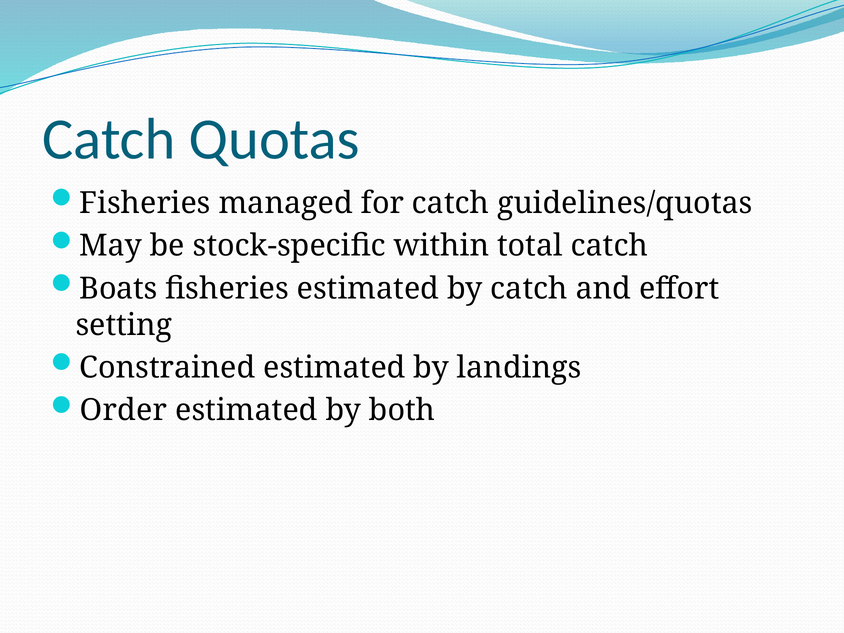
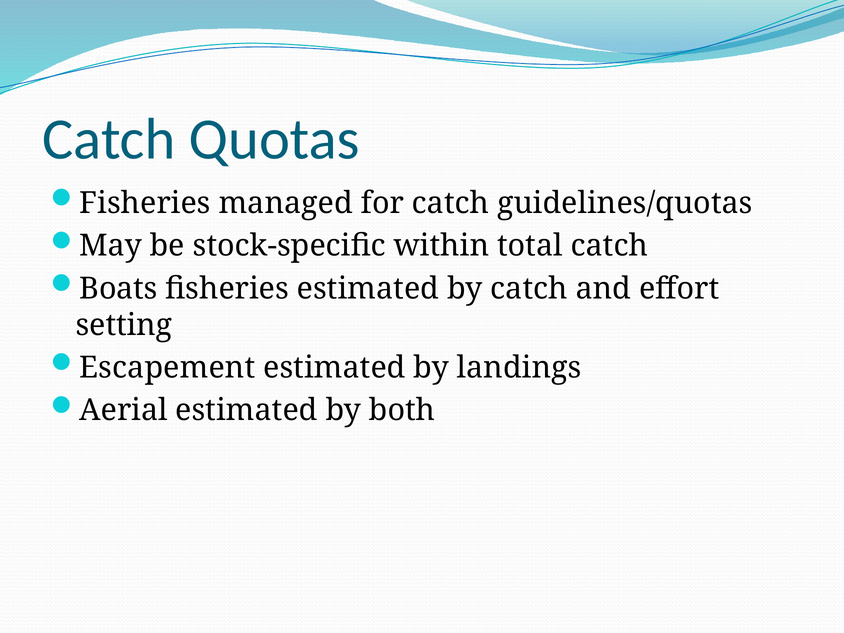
Constrained: Constrained -> Escapement
Order: Order -> Aerial
